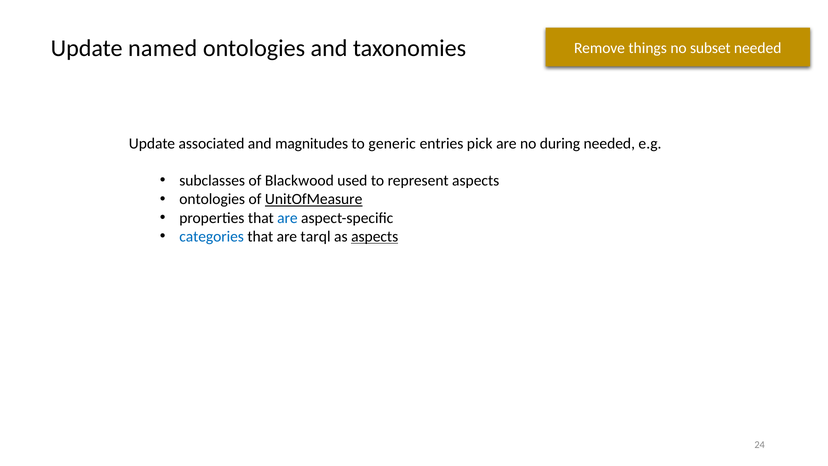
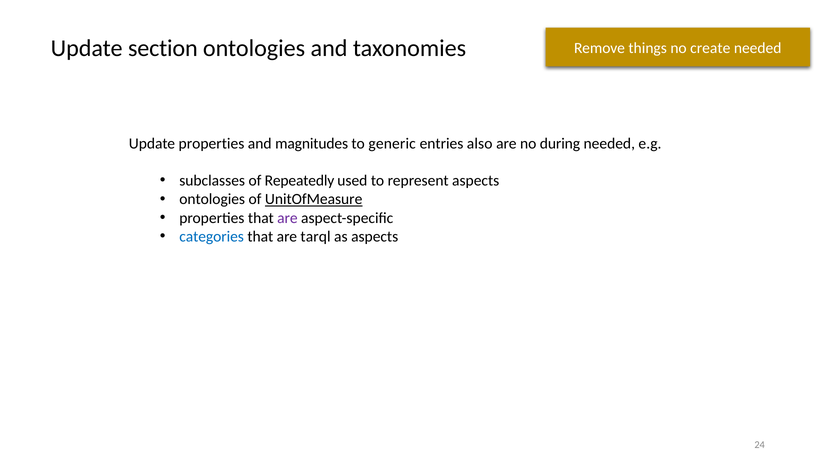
named: named -> section
subset: subset -> create
Update associated: associated -> properties
pick: pick -> also
Blackwood: Blackwood -> Repeatedly
are at (287, 218) colour: blue -> purple
aspects at (375, 236) underline: present -> none
